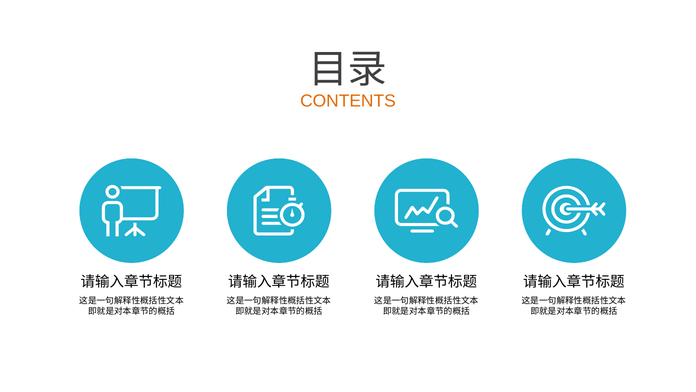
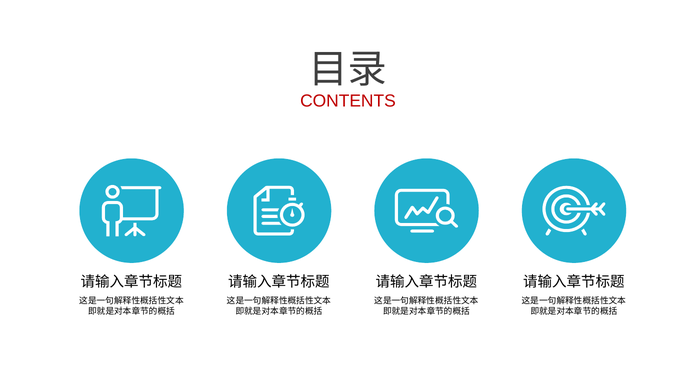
CONTENTS colour: orange -> red
